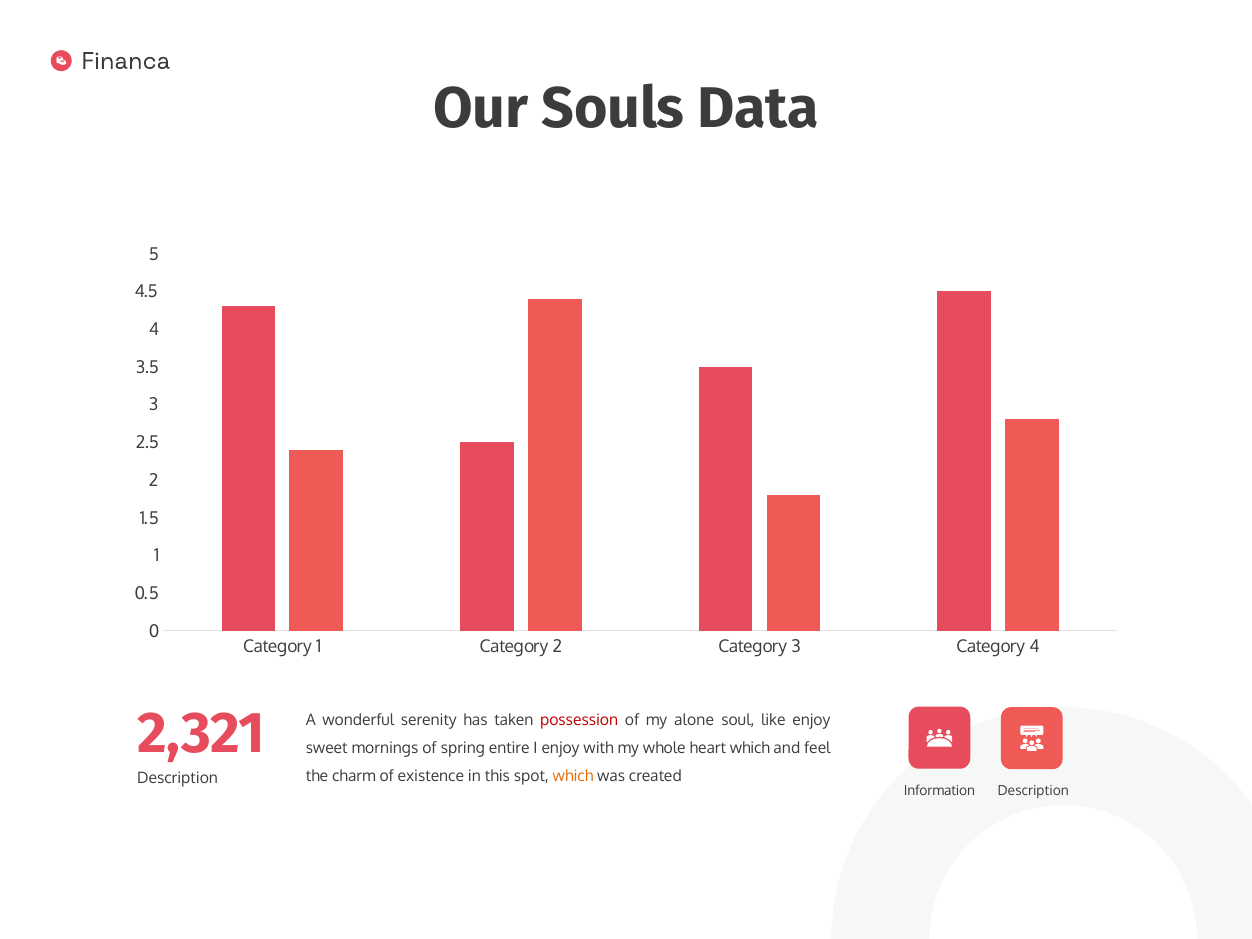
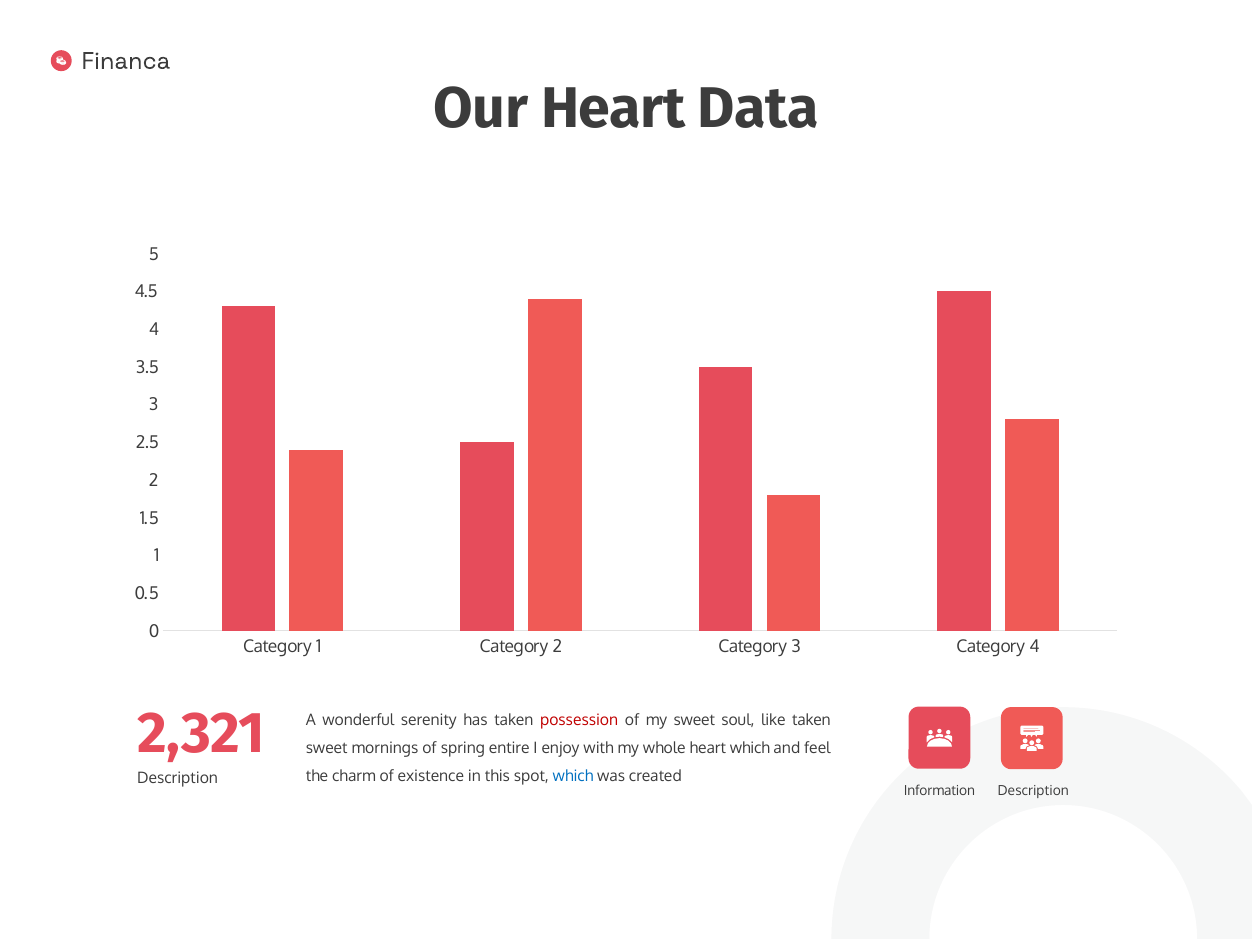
Our Souls: Souls -> Heart
my alone: alone -> sweet
like enjoy: enjoy -> taken
which at (573, 777) colour: orange -> blue
